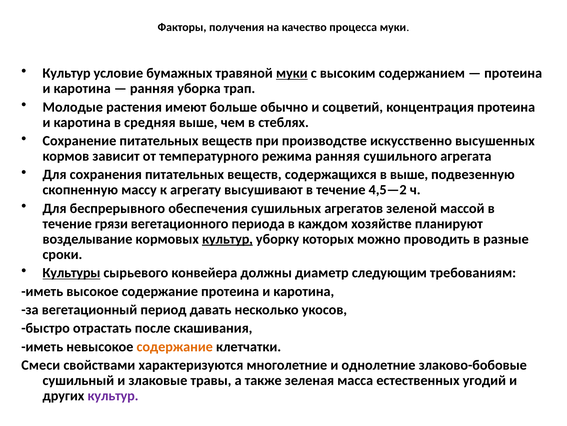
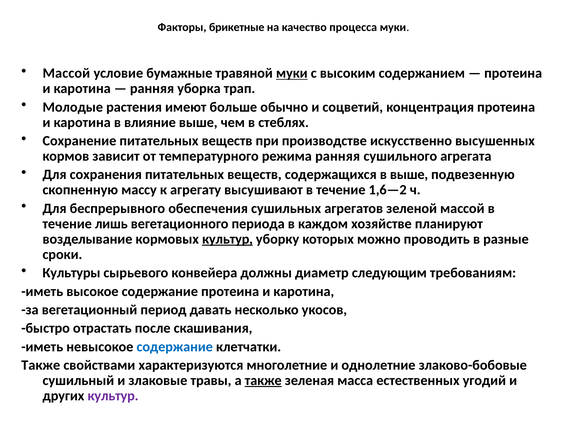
получения: получения -> брикетные
Культур at (66, 73): Культур -> Массой
бумажных: бумажных -> бумажные
средняя: средняя -> влияние
4,5—2: 4,5—2 -> 1,6—2
грязи: грязи -> лишь
Культуры underline: present -> none
содержание at (175, 346) colour: orange -> blue
Смеси at (41, 364): Смеси -> Также
также at (263, 380) underline: none -> present
